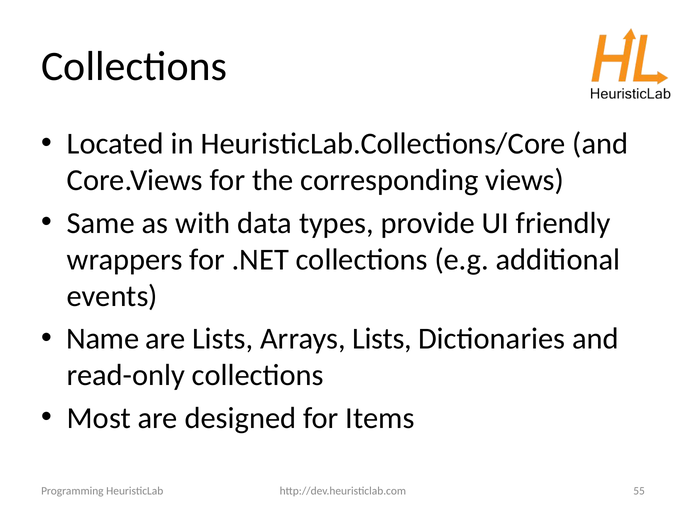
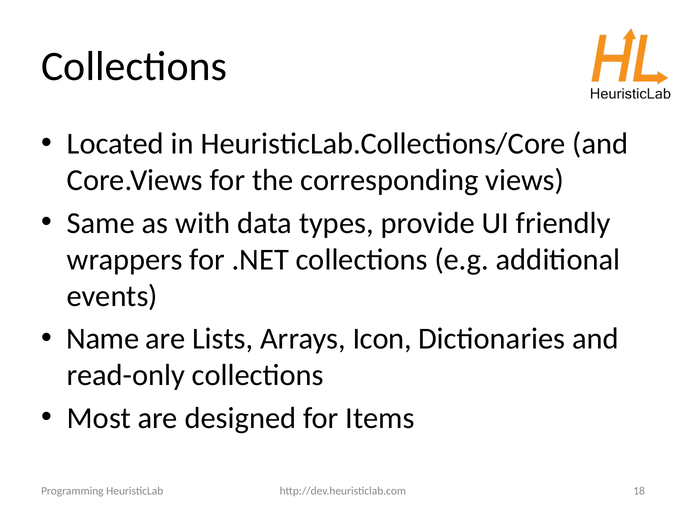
Arrays Lists: Lists -> Icon
55: 55 -> 18
